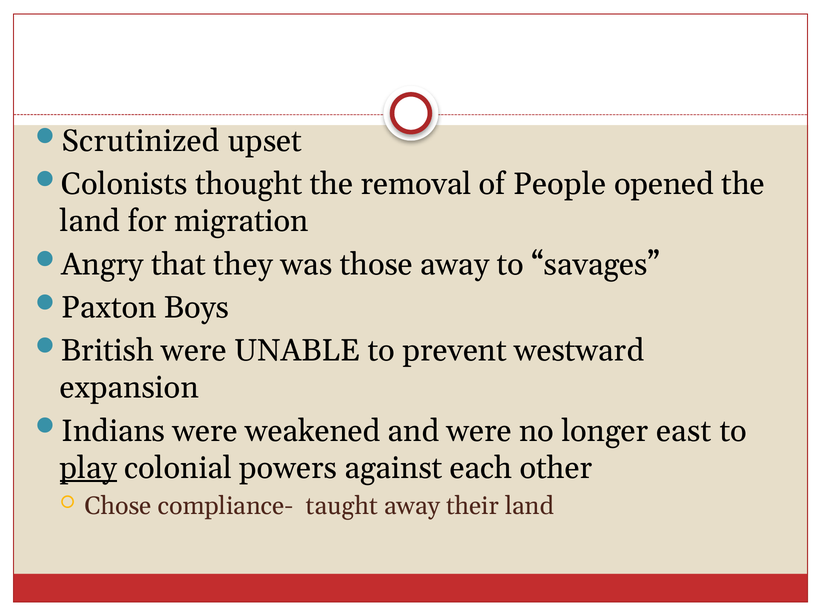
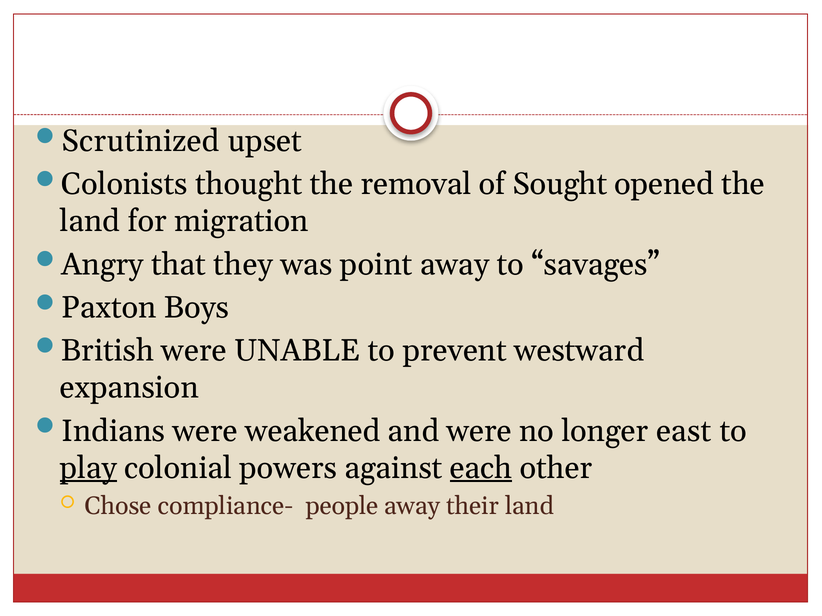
People: People -> Sought
those: those -> point
each underline: none -> present
taught: taught -> people
